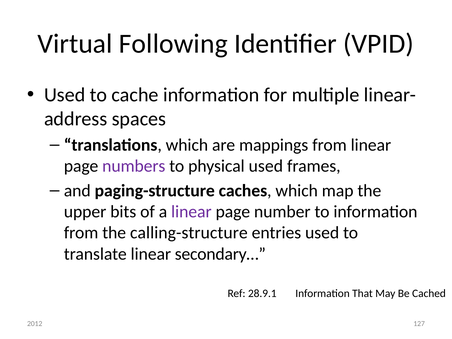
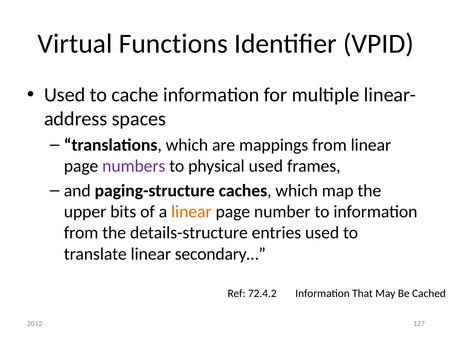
Following: Following -> Functions
linear at (191, 212) colour: purple -> orange
calling-structure: calling-structure -> details-structure
28.9.1: 28.9.1 -> 72.4.2
